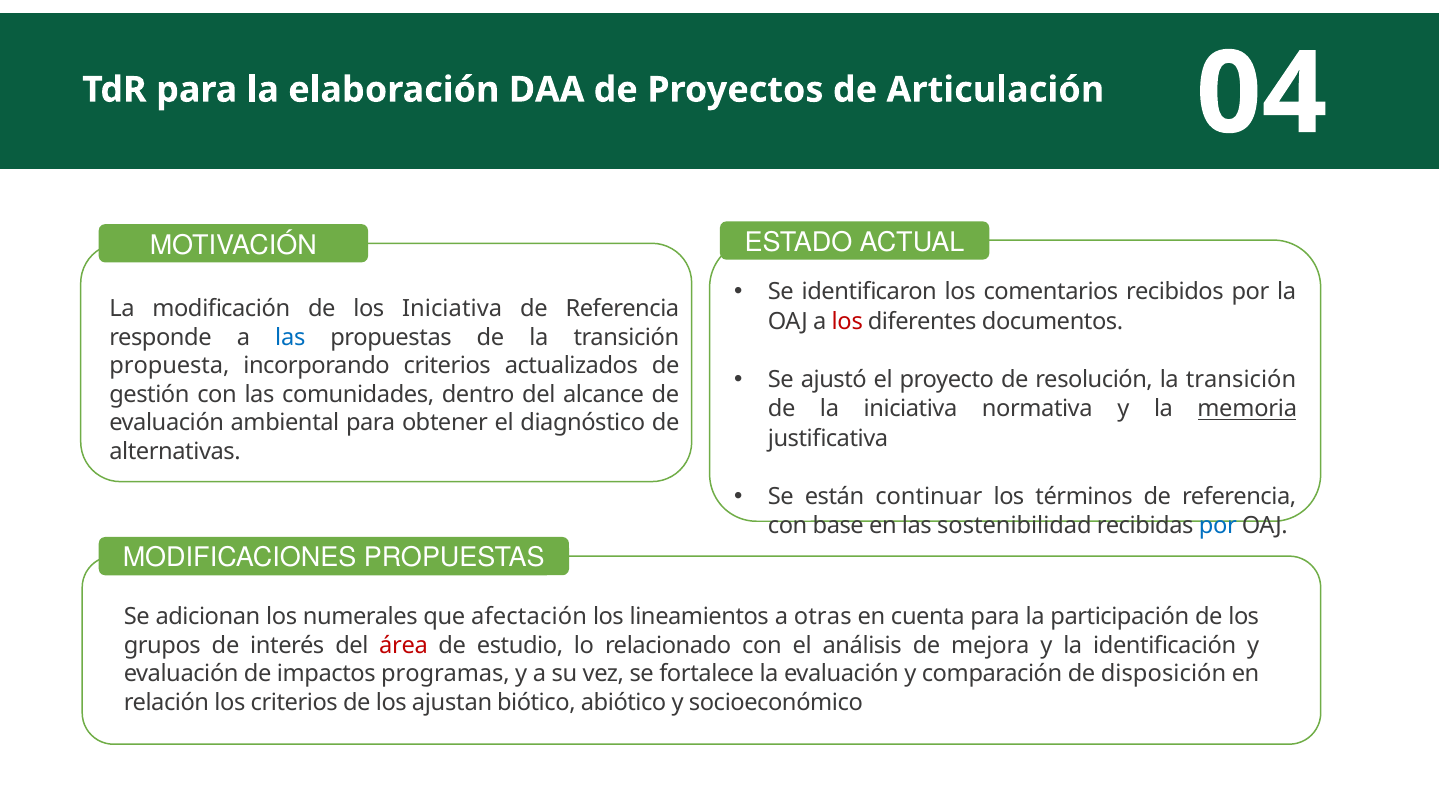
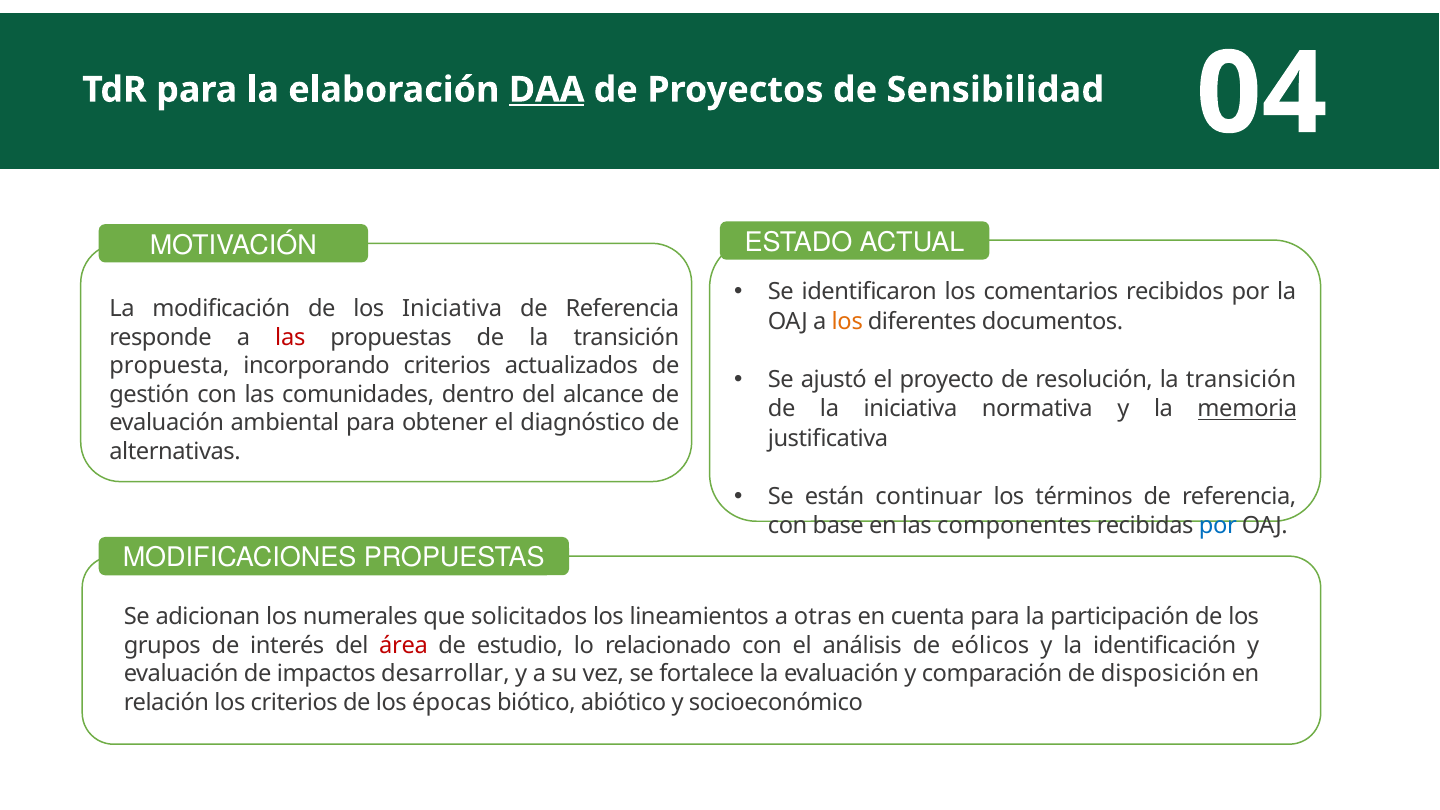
DAA underline: none -> present
Articulación: Articulación -> Sensibilidad
los at (847, 321) colour: red -> orange
las at (290, 337) colour: blue -> red
sostenibilidad: sostenibilidad -> componentes
afectación: afectación -> solicitados
mejora: mejora -> eólicos
programas: programas -> desarrollar
ajustan: ajustan -> épocas
